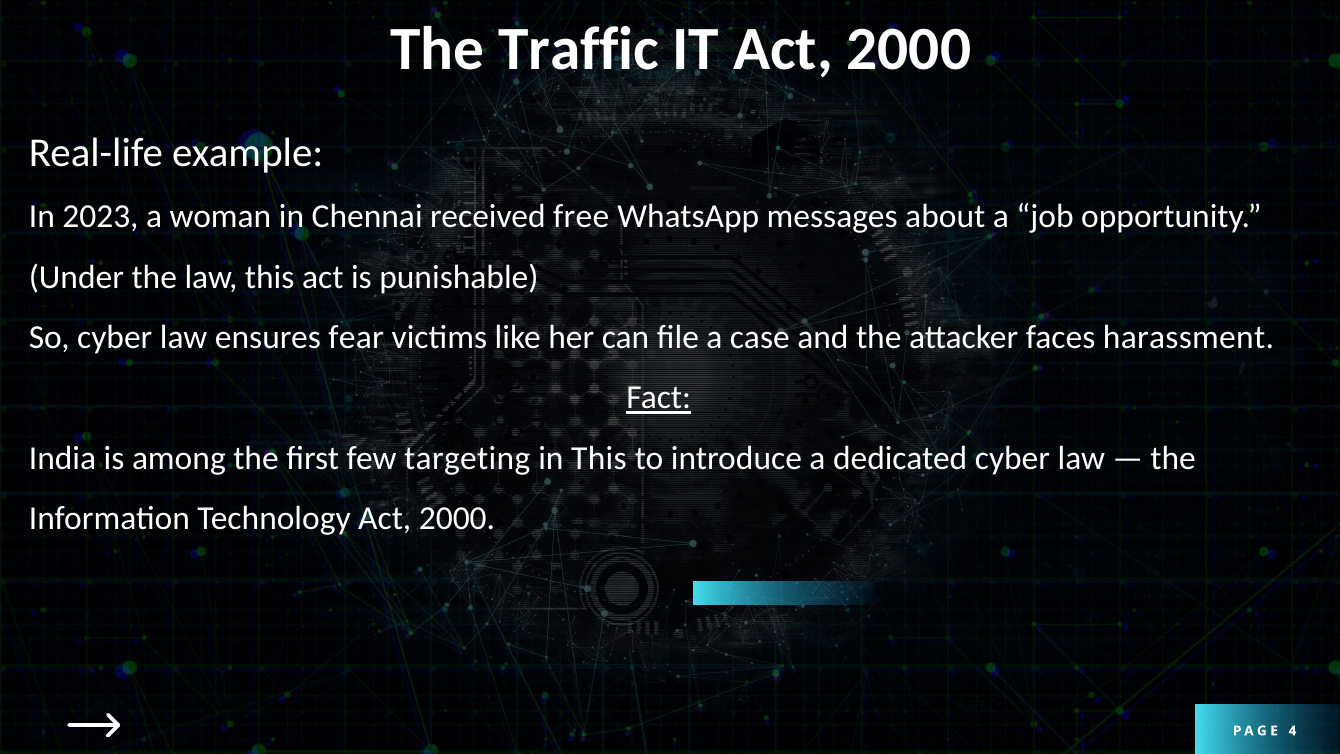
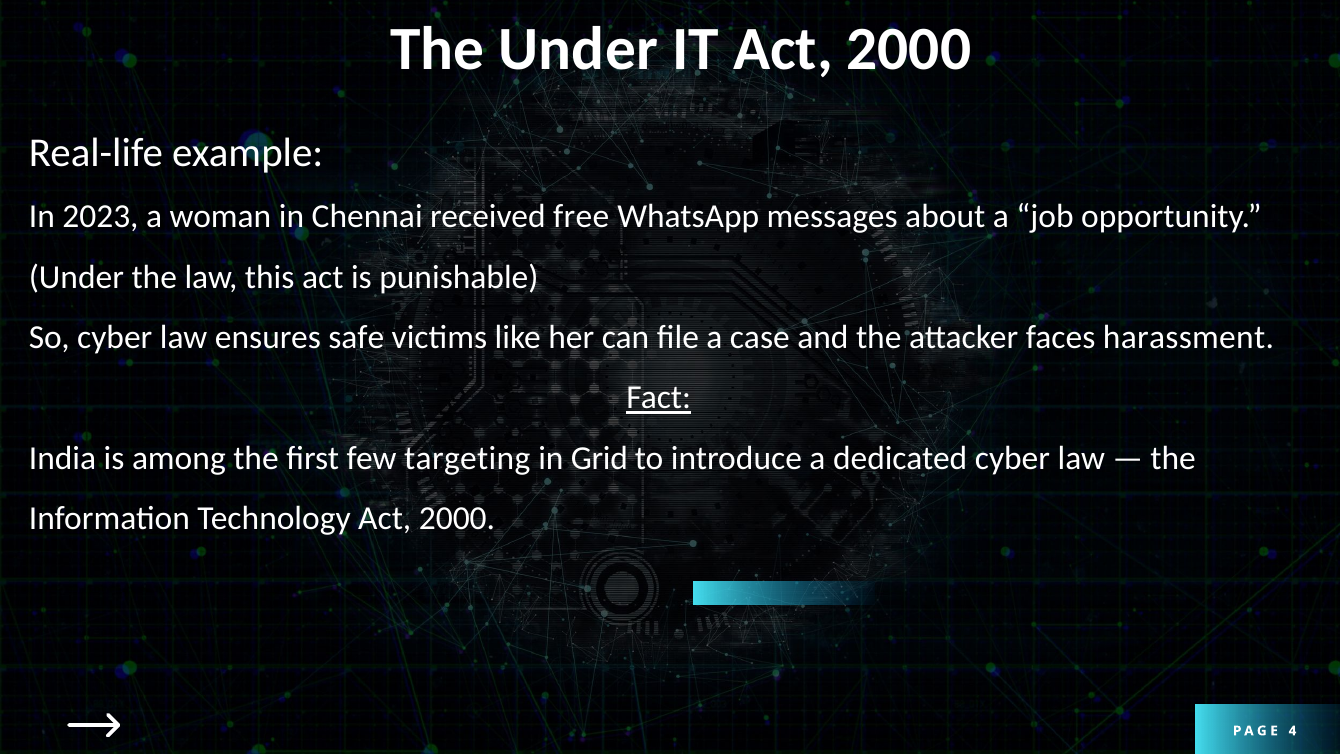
The Traffic: Traffic -> Under
fear: fear -> safe
in This: This -> Grid
